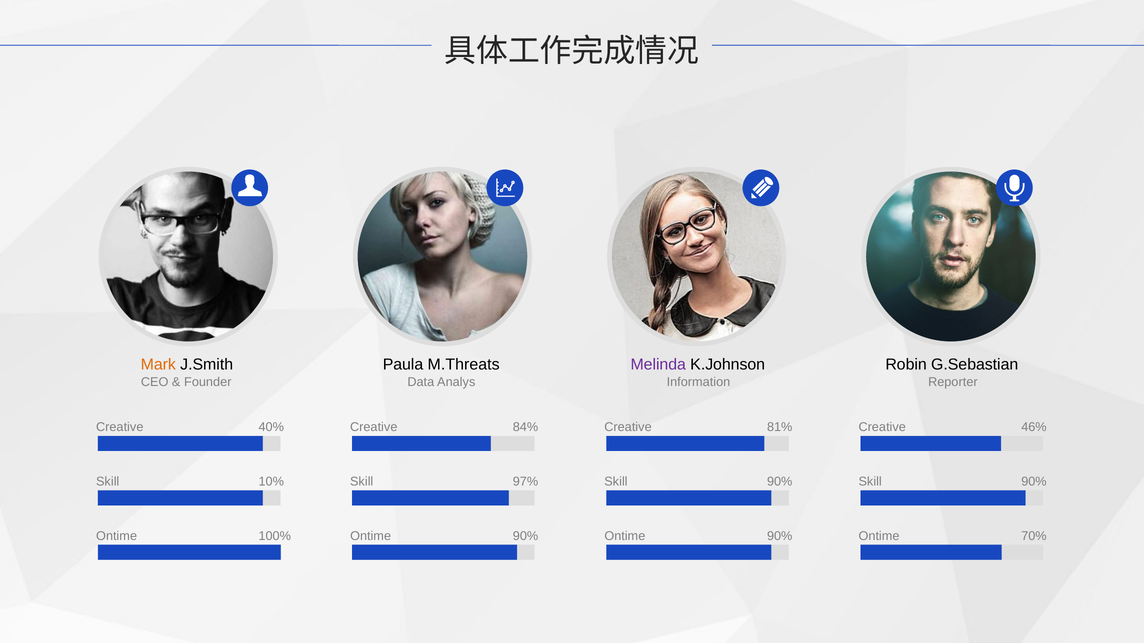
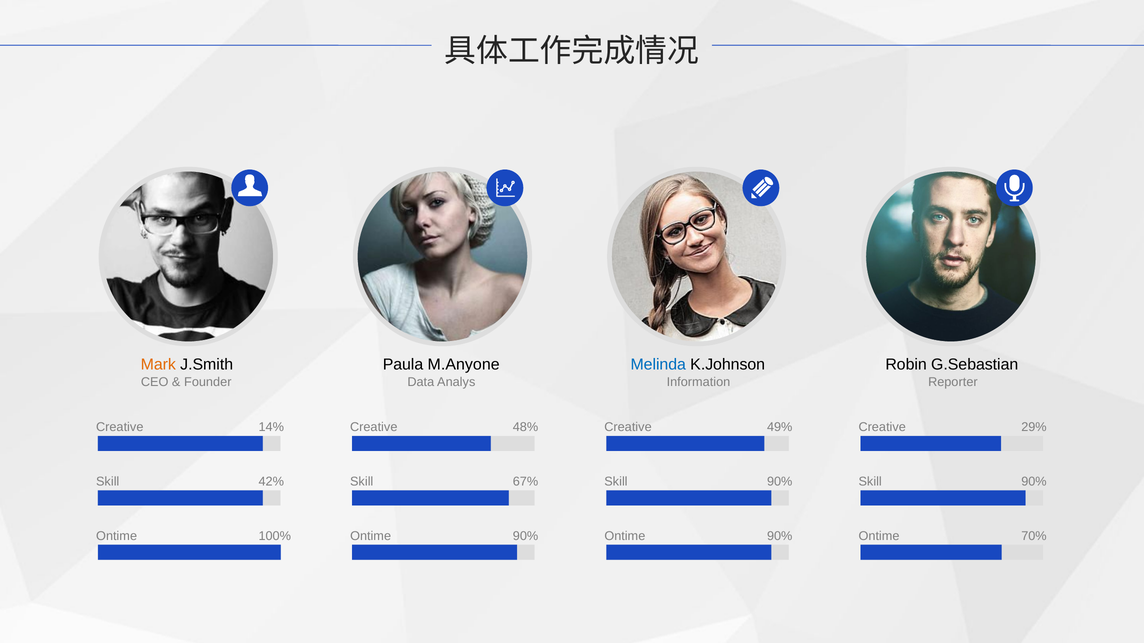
M.Threats: M.Threats -> M.Anyone
Melinda colour: purple -> blue
40%: 40% -> 14%
84%: 84% -> 48%
81%: 81% -> 49%
46%: 46% -> 29%
10%: 10% -> 42%
97%: 97% -> 67%
